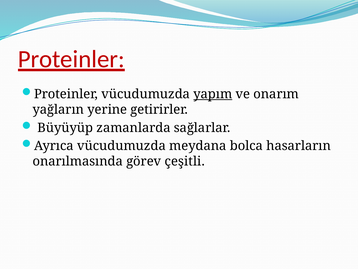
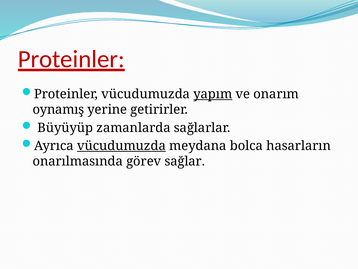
yağların: yağların -> oynamış
vücudumuzda at (121, 146) underline: none -> present
çeşitli: çeşitli -> sağlar
